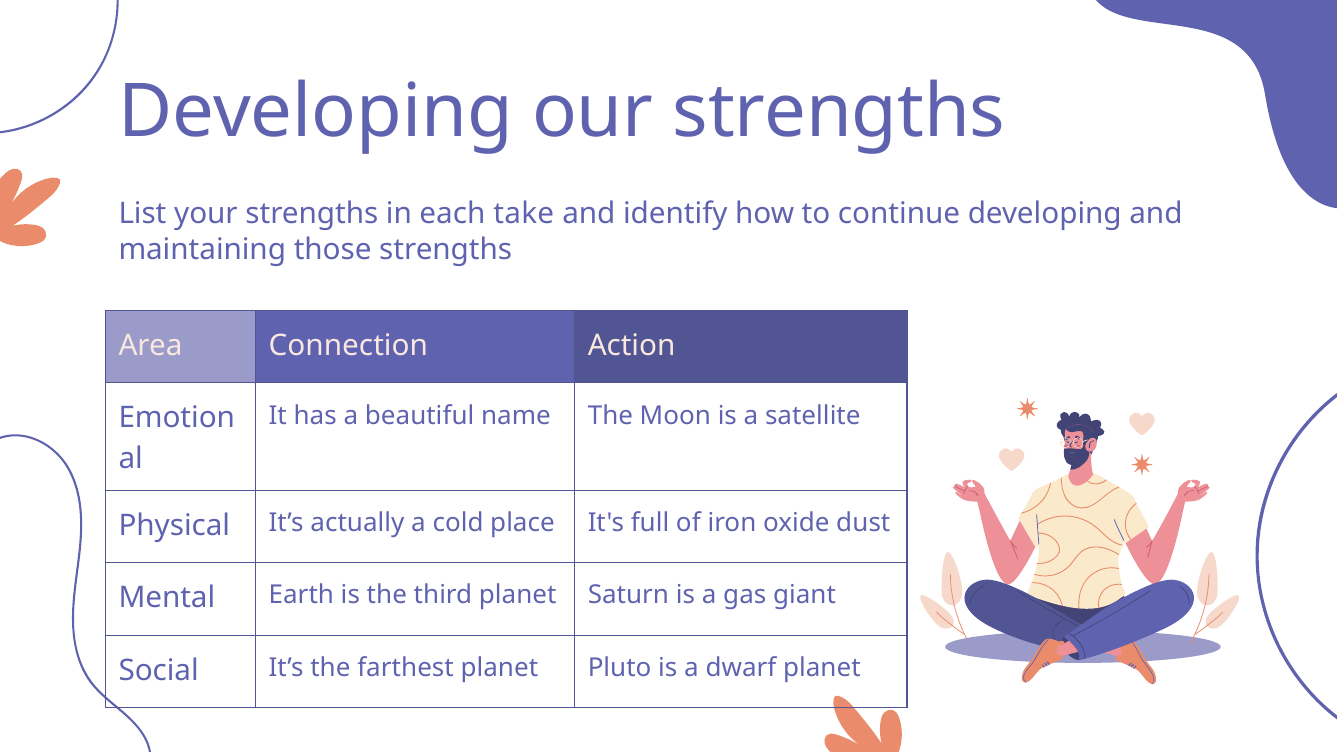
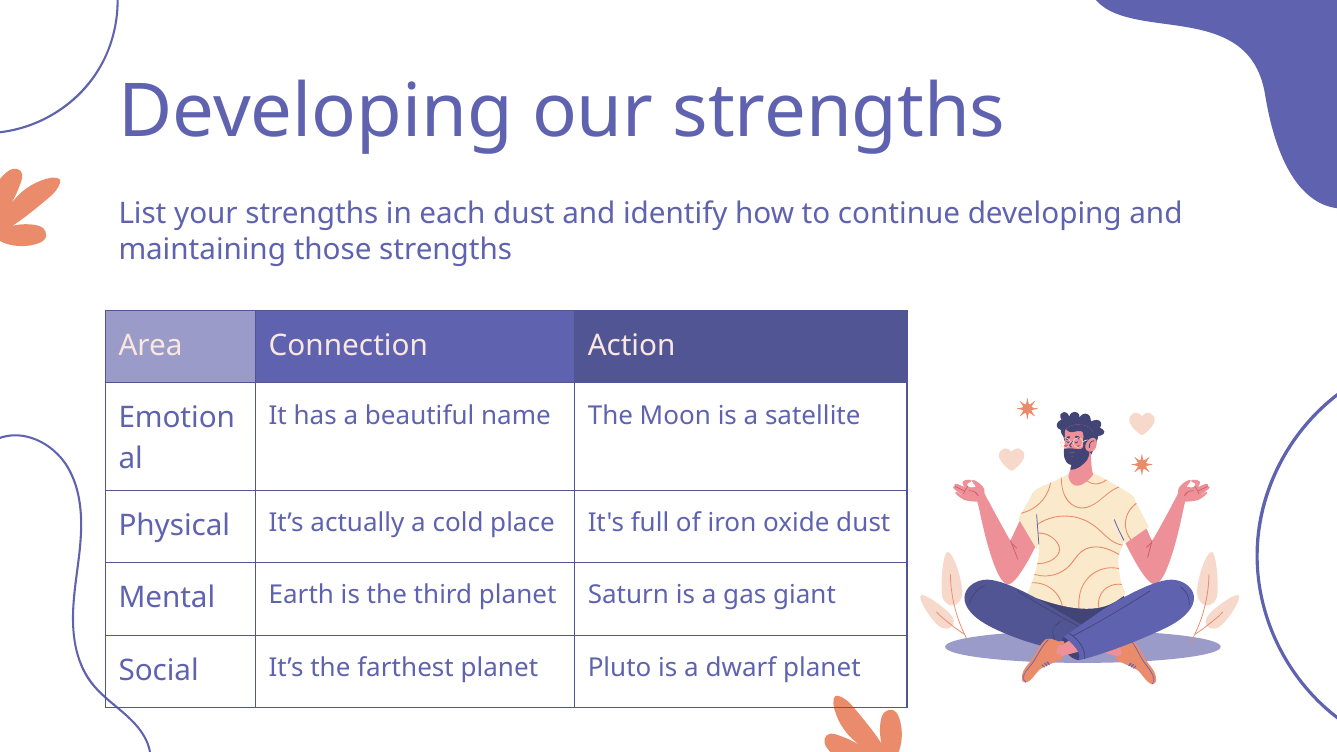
each take: take -> dust
